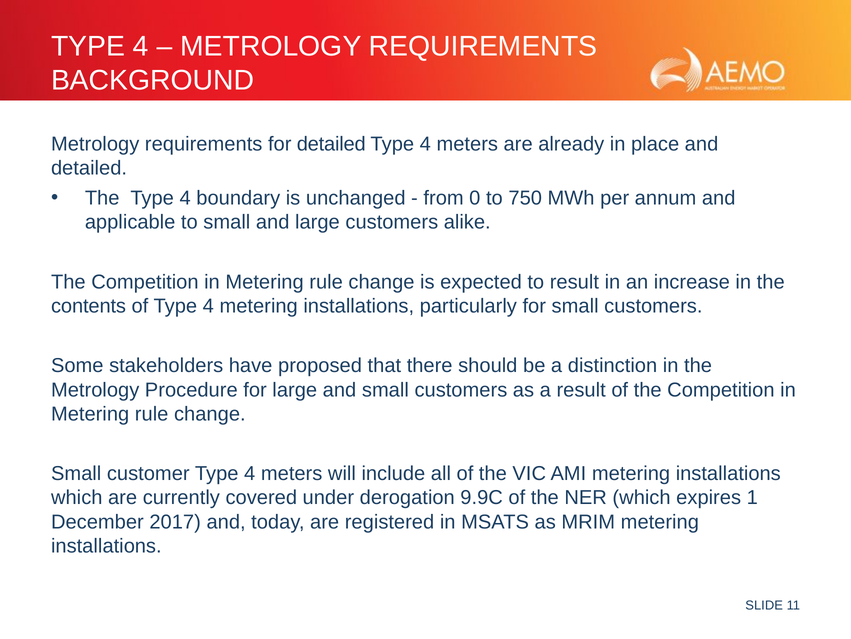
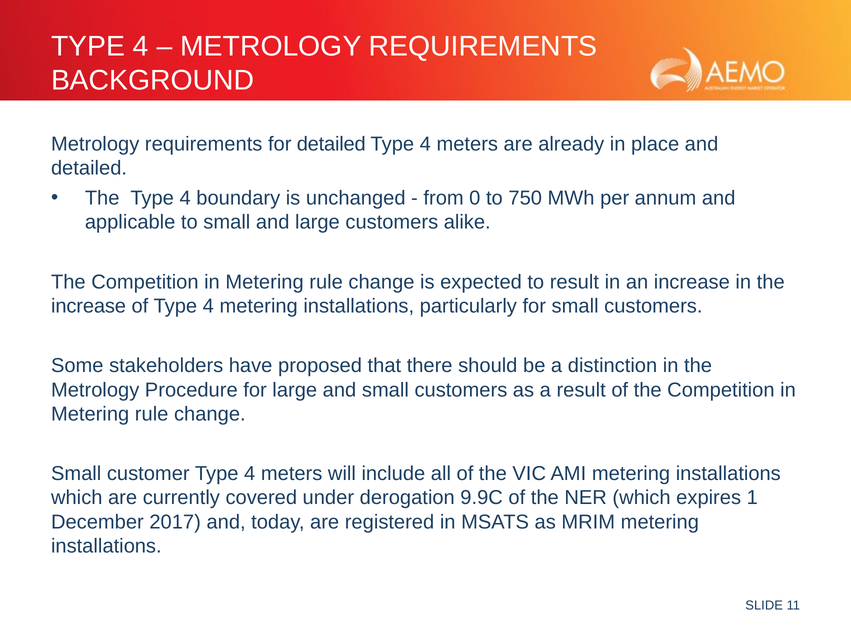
contents at (89, 306): contents -> increase
